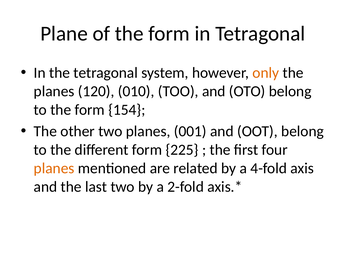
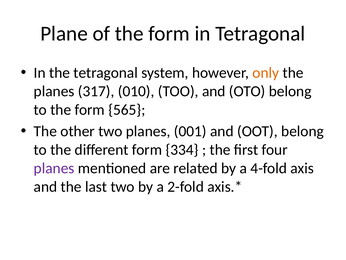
120: 120 -> 317
154: 154 -> 565
225: 225 -> 334
planes at (54, 168) colour: orange -> purple
